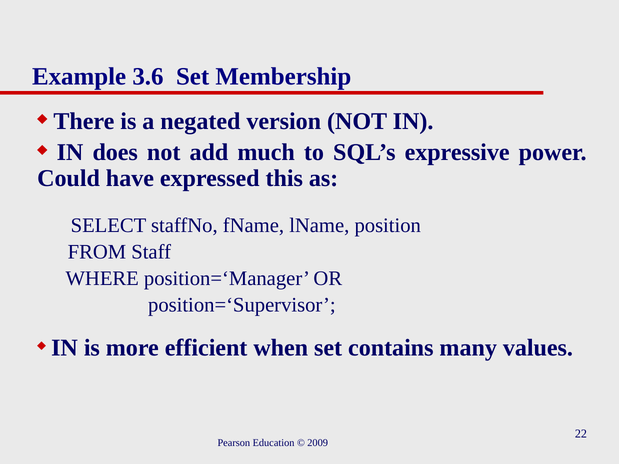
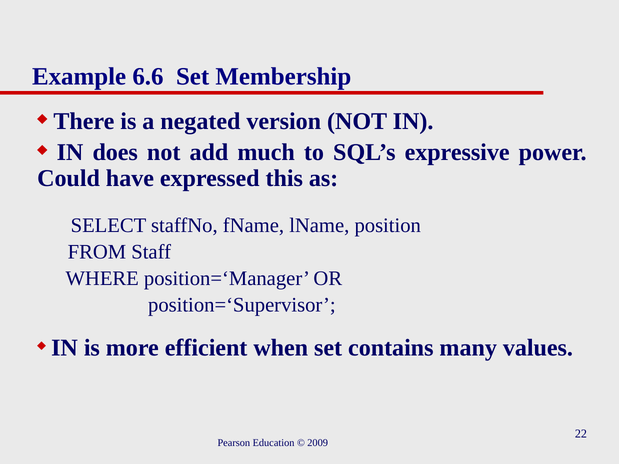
3.6: 3.6 -> 6.6
